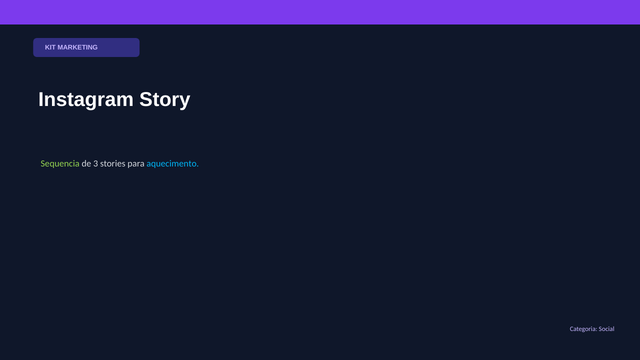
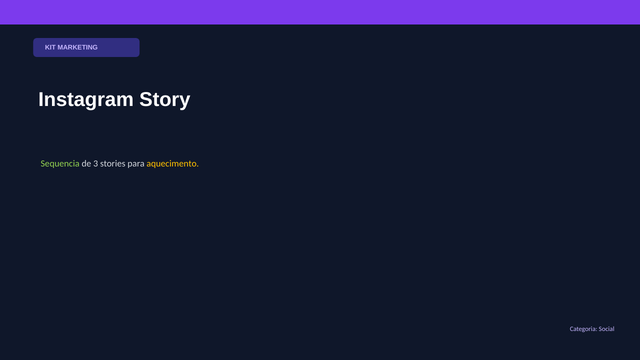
aquecimento colour: light blue -> yellow
